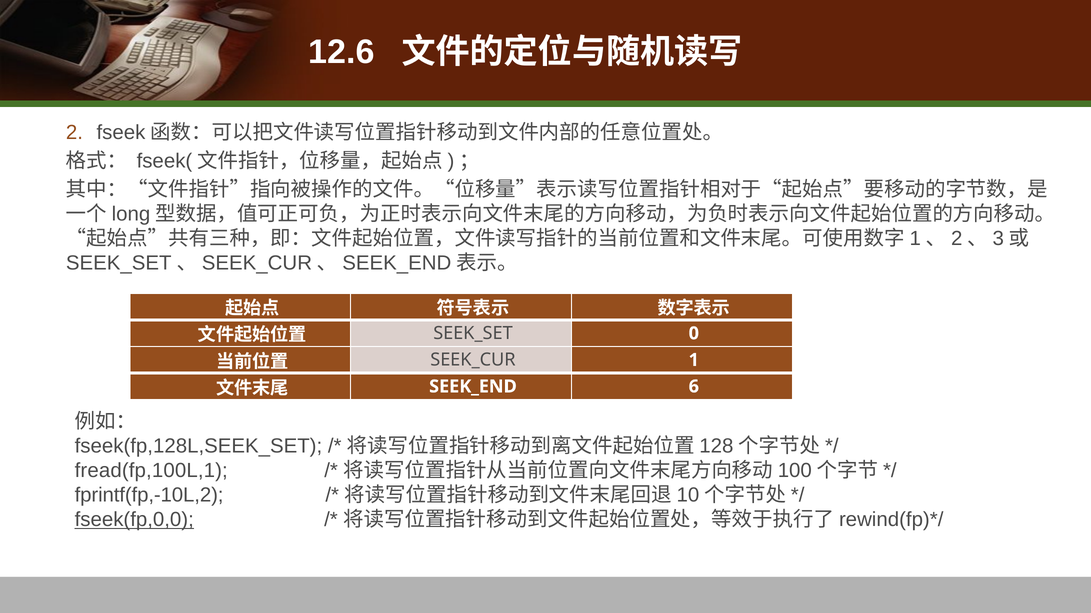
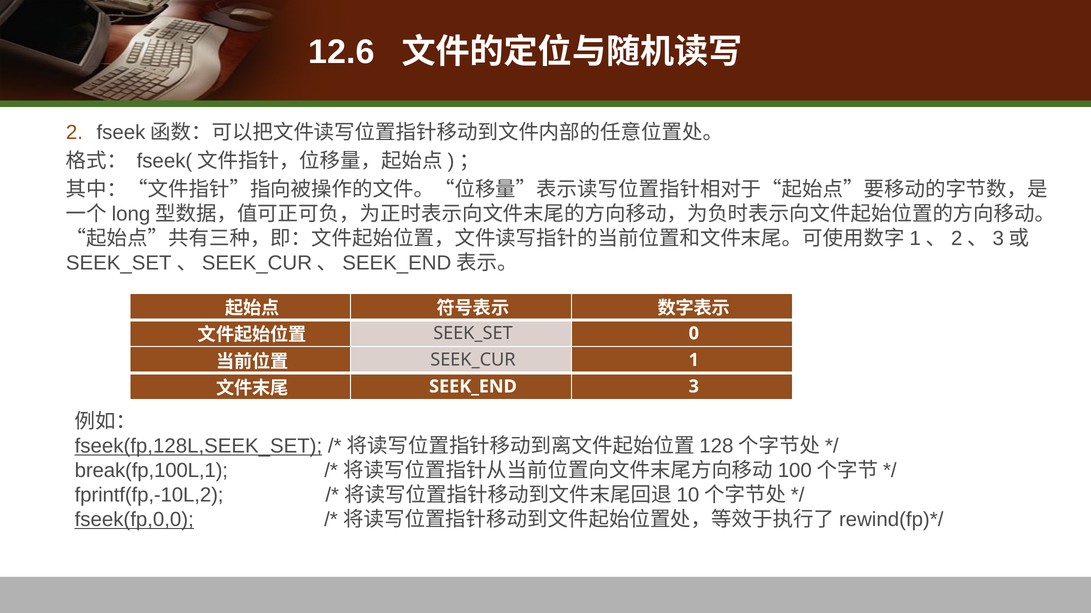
6: 6 -> 3
fseek(fp,128L,SEEK_SET underline: none -> present
fread(fp,100L,1: fread(fp,100L,1 -> break(fp,100L,1
